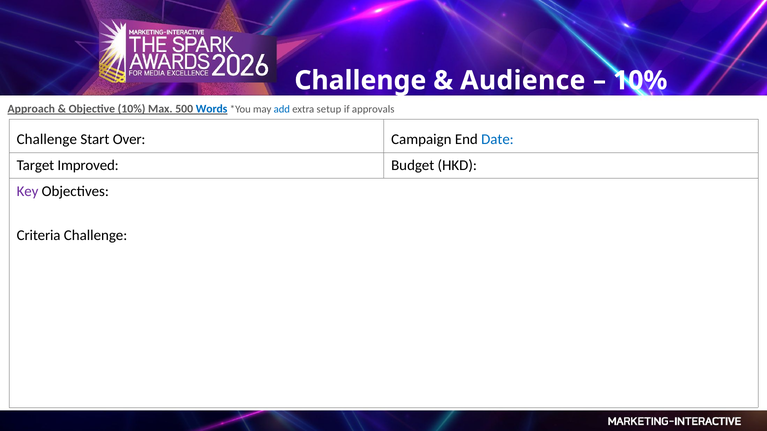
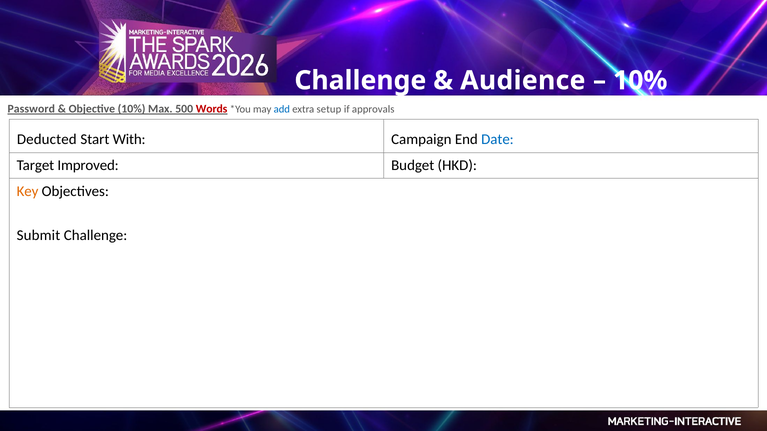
Approach: Approach -> Password
Words colour: blue -> red
Challenge at (47, 140): Challenge -> Deducted
Over: Over -> With
Key colour: purple -> orange
Criteria: Criteria -> Submit
